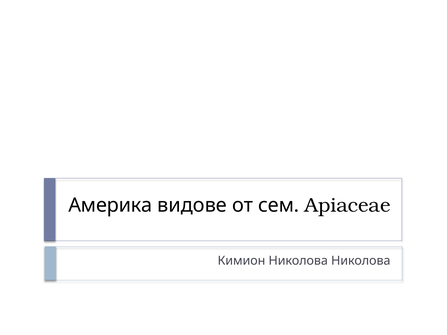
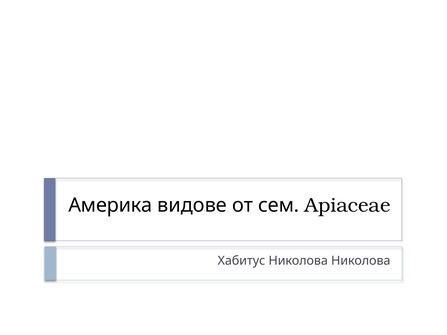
Кимион: Кимион -> Хабитус
